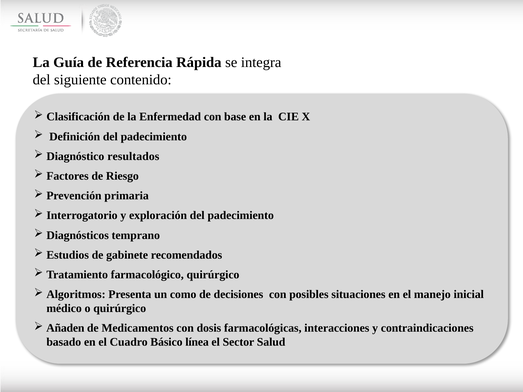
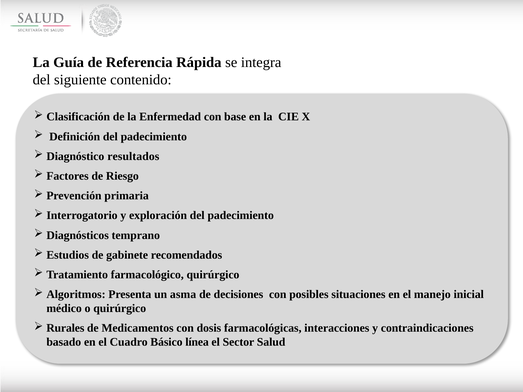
como: como -> asma
Añaden: Añaden -> Rurales
